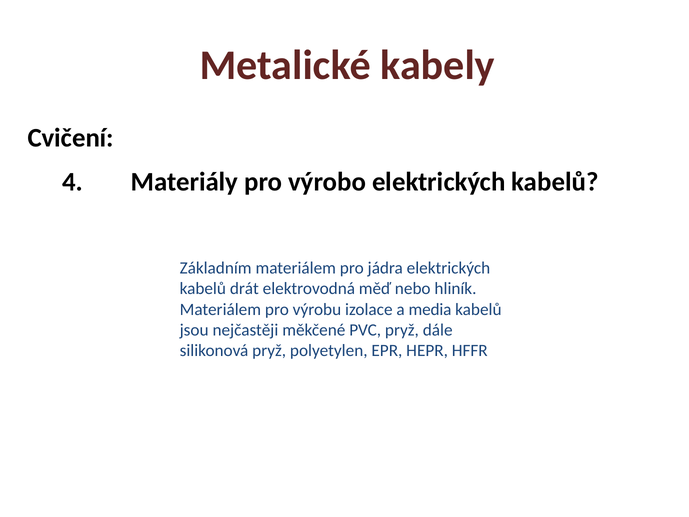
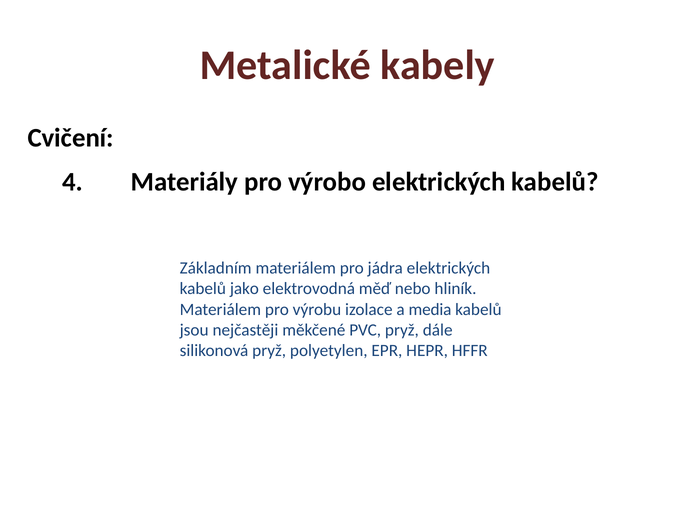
drát: drát -> jako
